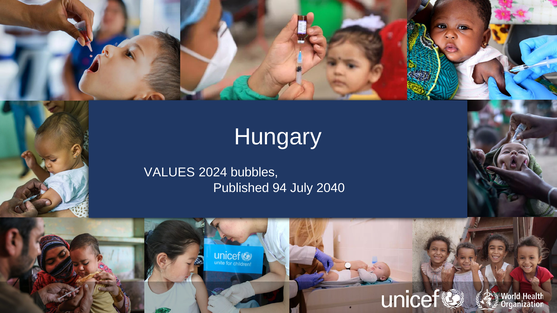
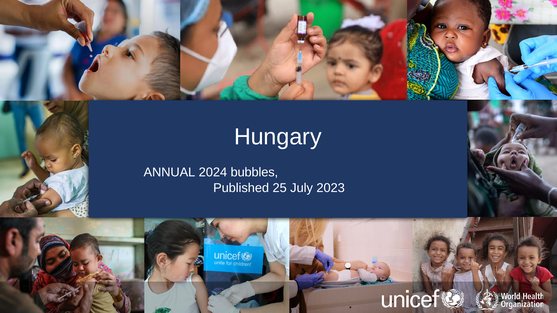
VALUES: VALUES -> ANNUAL
94: 94 -> 25
2040: 2040 -> 2023
